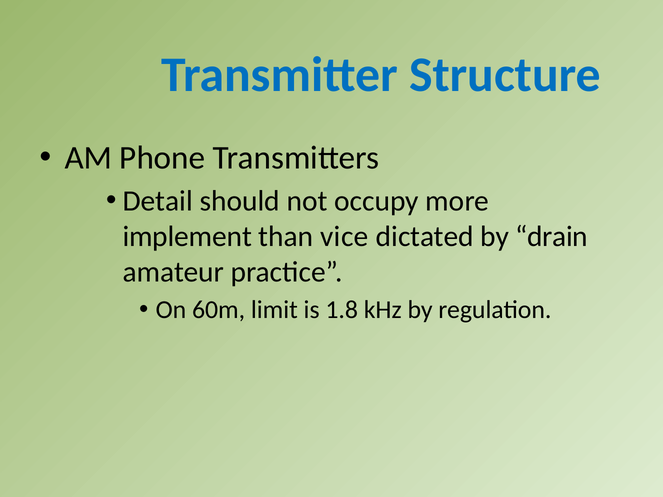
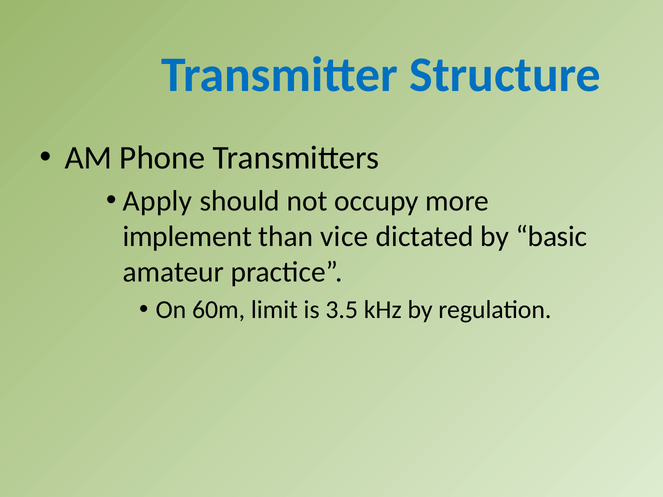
Detail: Detail -> Apply
drain: drain -> basic
1.8: 1.8 -> 3.5
